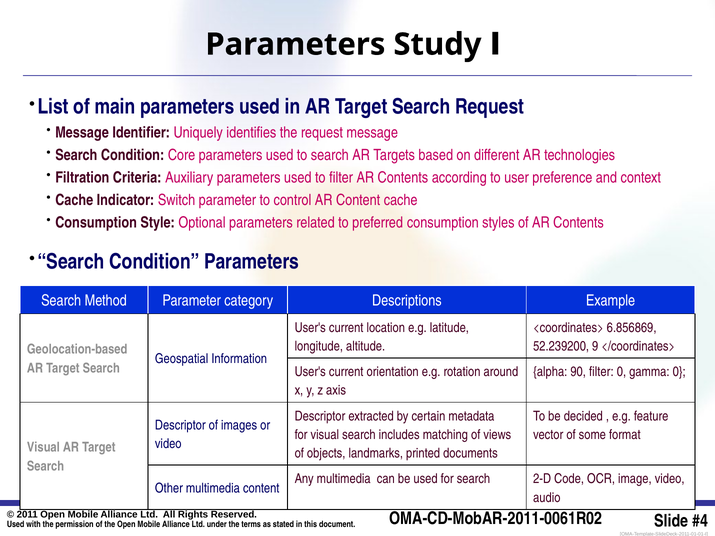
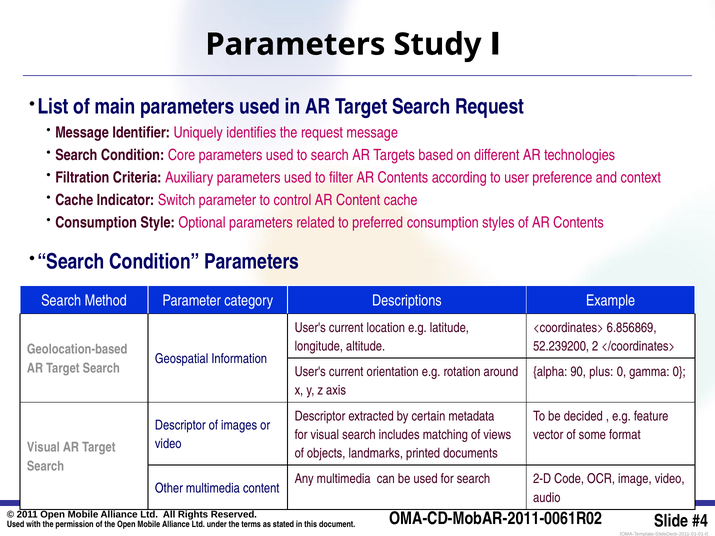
9: 9 -> 2
90 filter: filter -> plus
